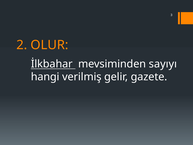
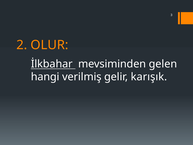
sayıyı: sayıyı -> gelen
gazete: gazete -> karışık
